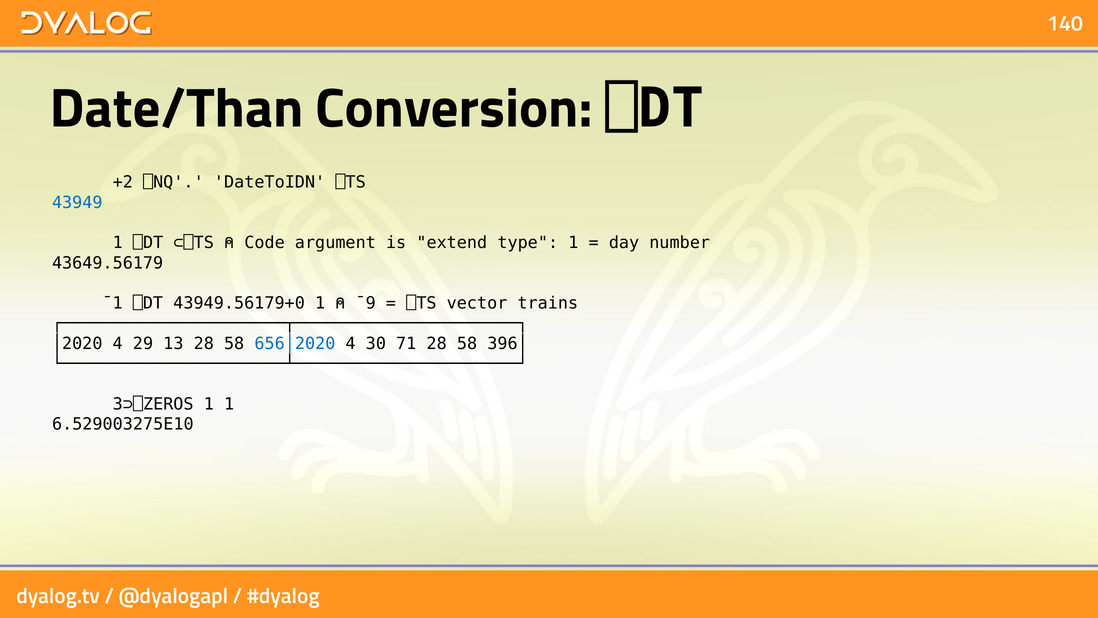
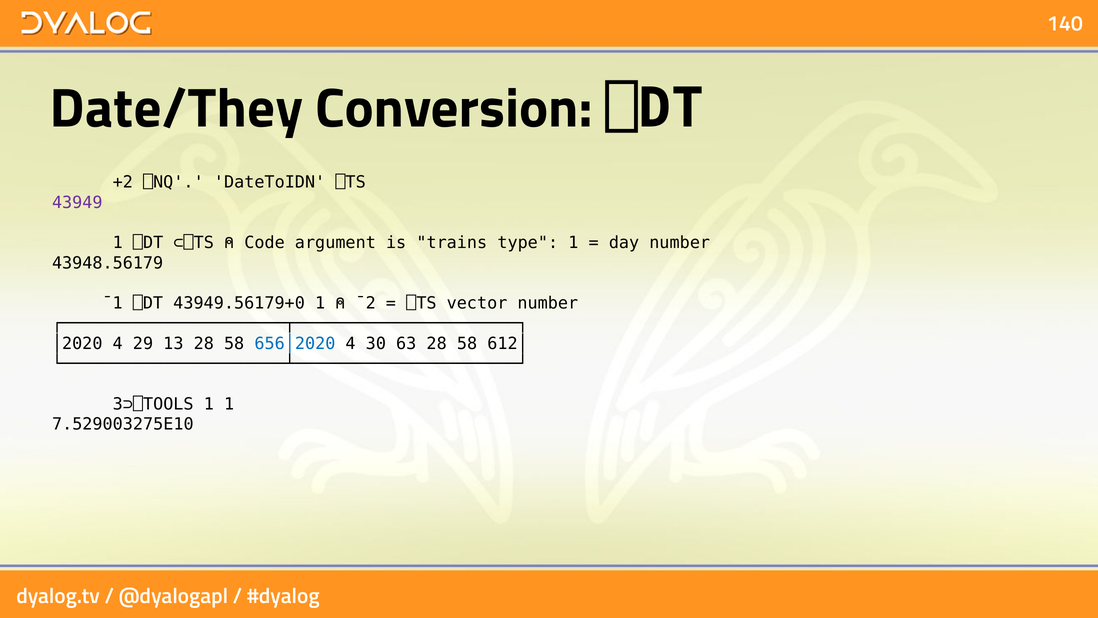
Date/Than: Date/Than -> Date/They
43949 colour: blue -> purple
extend: extend -> trains
43649.56179: 43649.56179 -> 43948.56179
¯9: ¯9 -> ¯2
vector trains: trains -> number
71: 71 -> 63
396│: 396│ -> 612│
3⊃⎕ZEROS: 3⊃⎕ZEROS -> 3⊃⎕TOOLS
6.529003275E10: 6.529003275E10 -> 7.529003275E10
